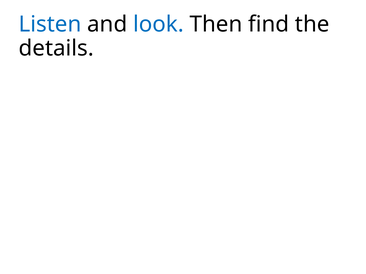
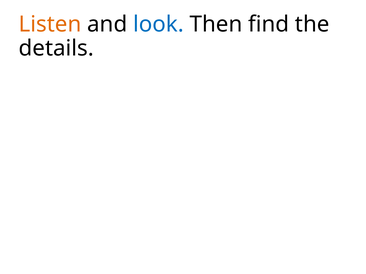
Listen colour: blue -> orange
